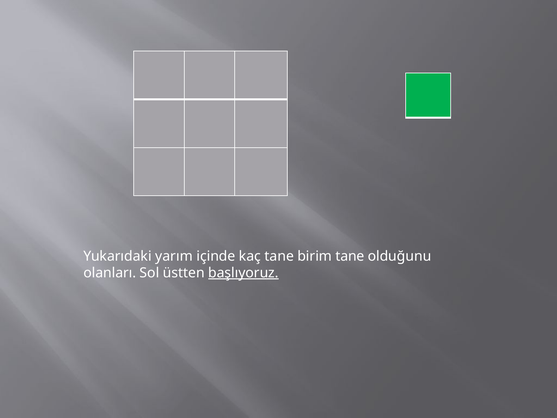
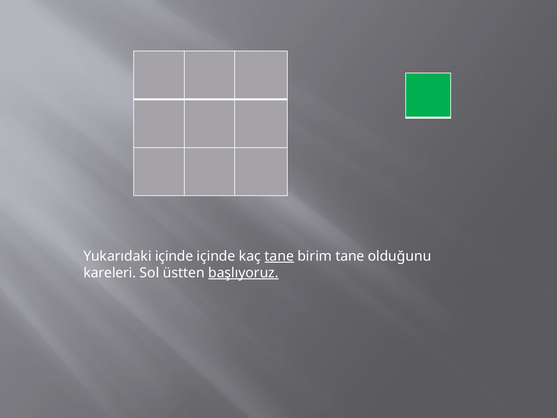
Yukarıdaki yarım: yarım -> içinde
tane at (279, 256) underline: none -> present
olanları: olanları -> kareleri
